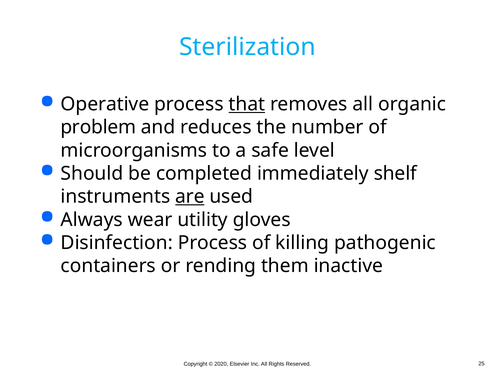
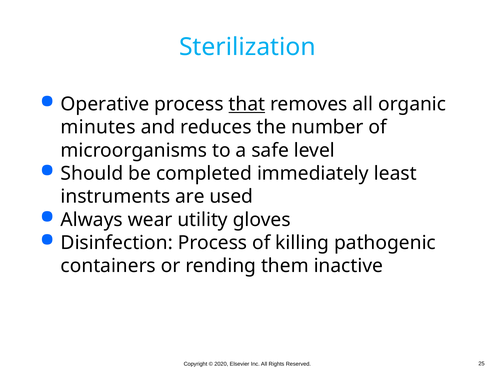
problem: problem -> minutes
shelf: shelf -> least
are underline: present -> none
